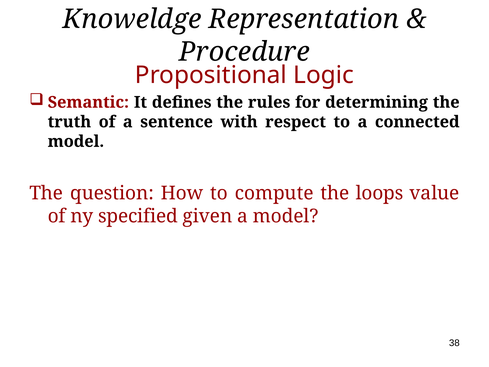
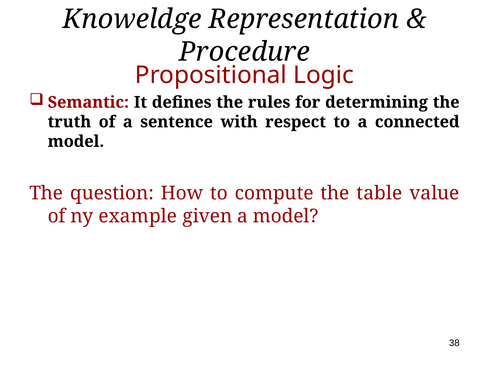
loops: loops -> table
specified: specified -> example
